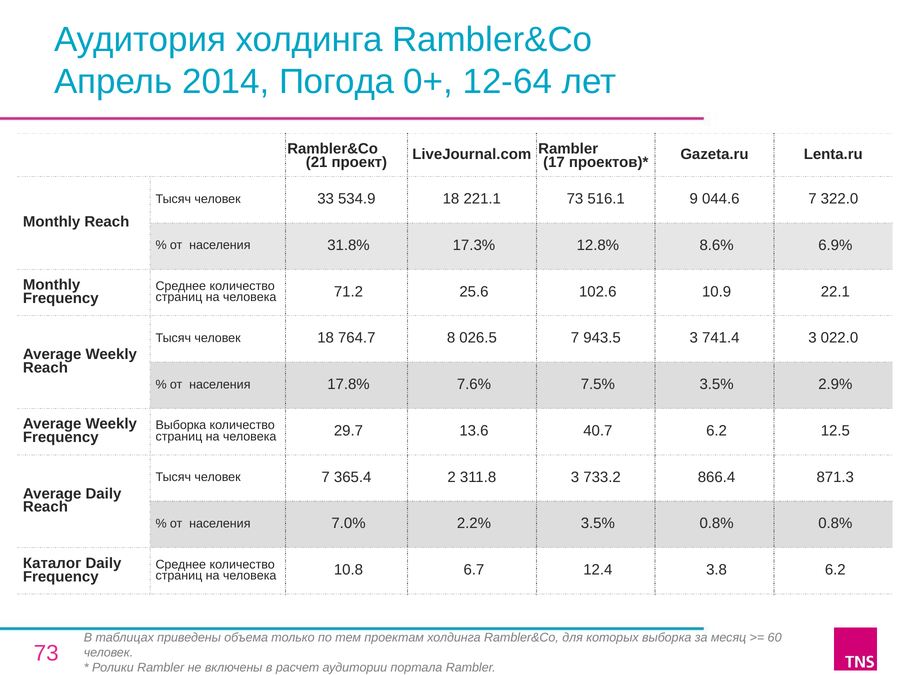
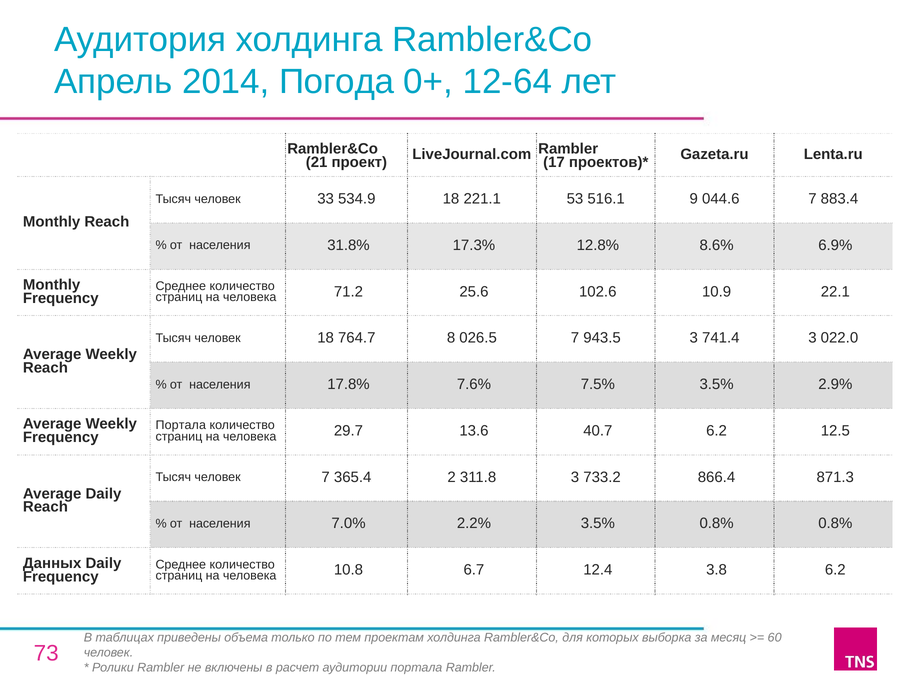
221.1 73: 73 -> 53
322.0: 322.0 -> 883.4
Выборка at (181, 425): Выборка -> Портала
Каталог: Каталог -> Данных
